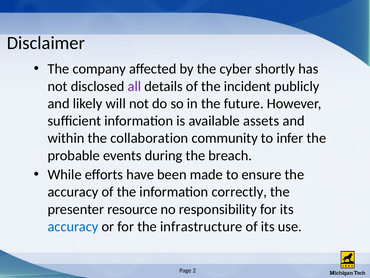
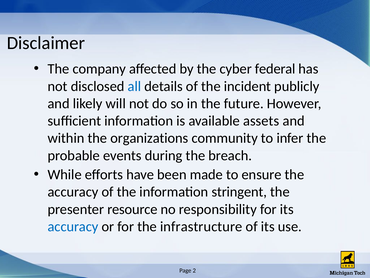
shortly: shortly -> federal
all colour: purple -> blue
collaboration: collaboration -> organizations
correctly: correctly -> stringent
